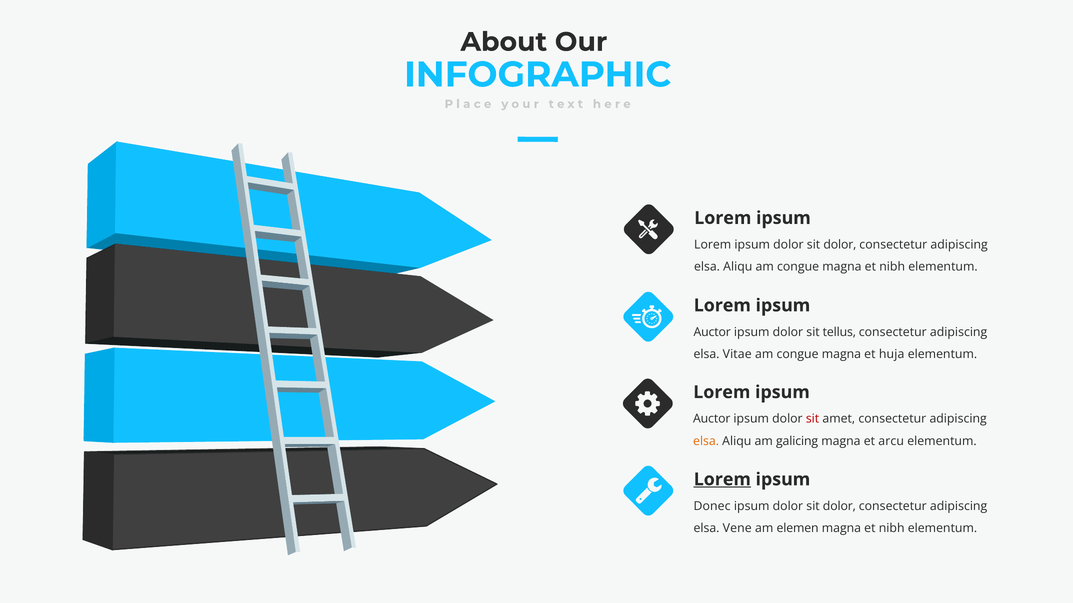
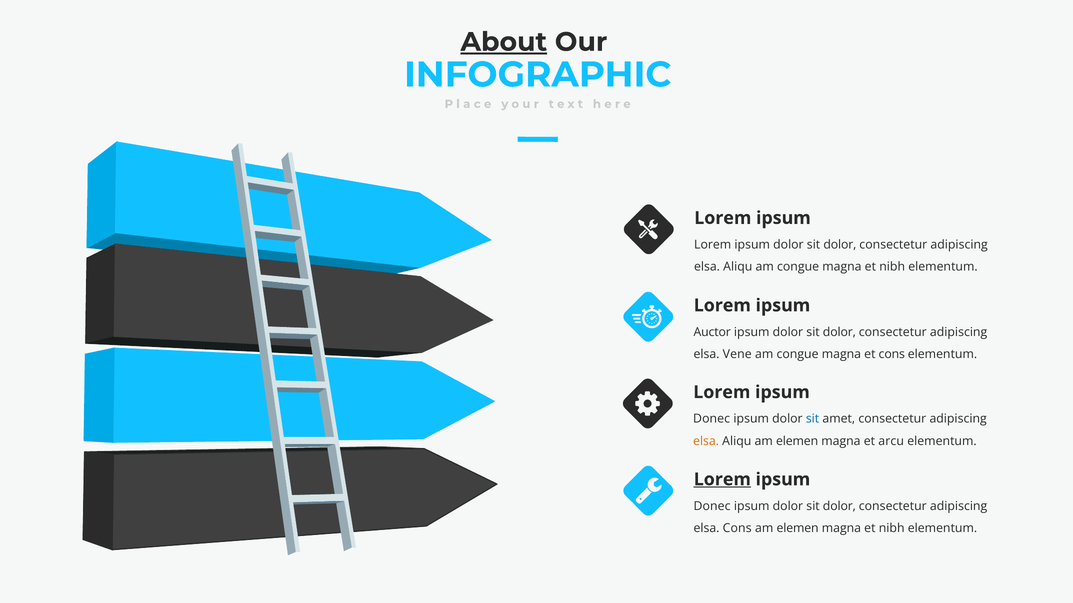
About underline: none -> present
tellus at (839, 332): tellus -> dolor
Vitae: Vitae -> Vene
et huja: huja -> cons
Auctor at (712, 419): Auctor -> Donec
sit at (813, 419) colour: red -> blue
Aliqu am galicing: galicing -> elemen
elsa Vene: Vene -> Cons
